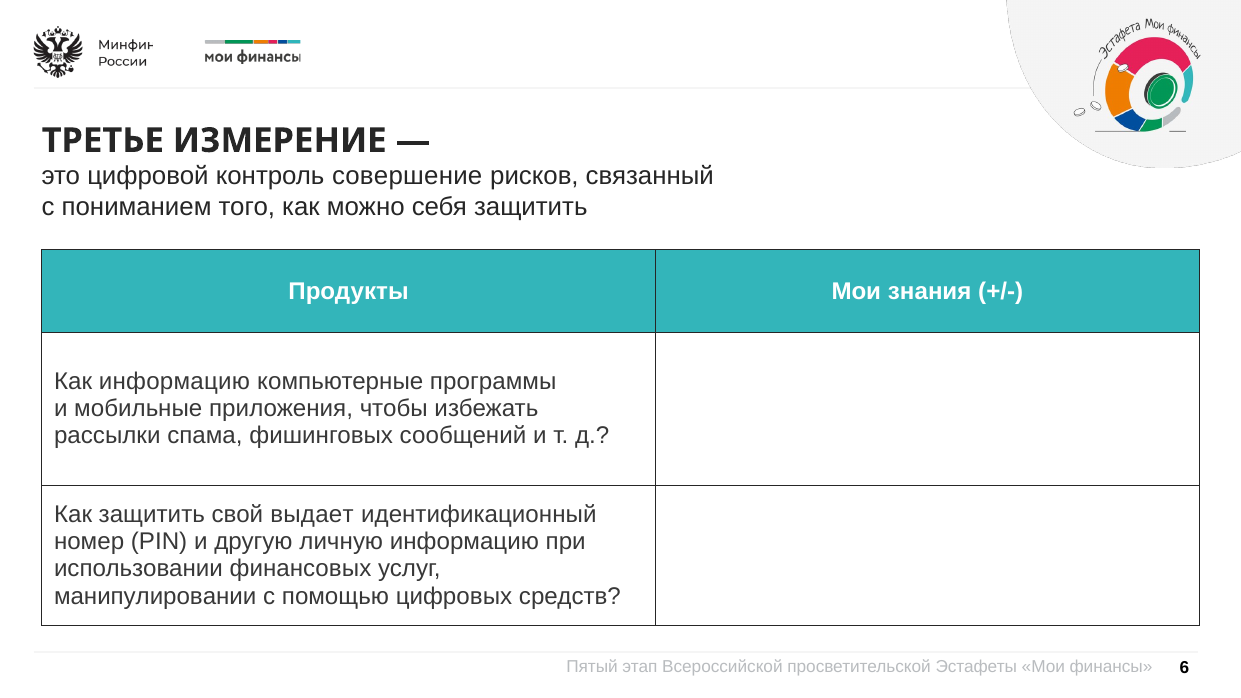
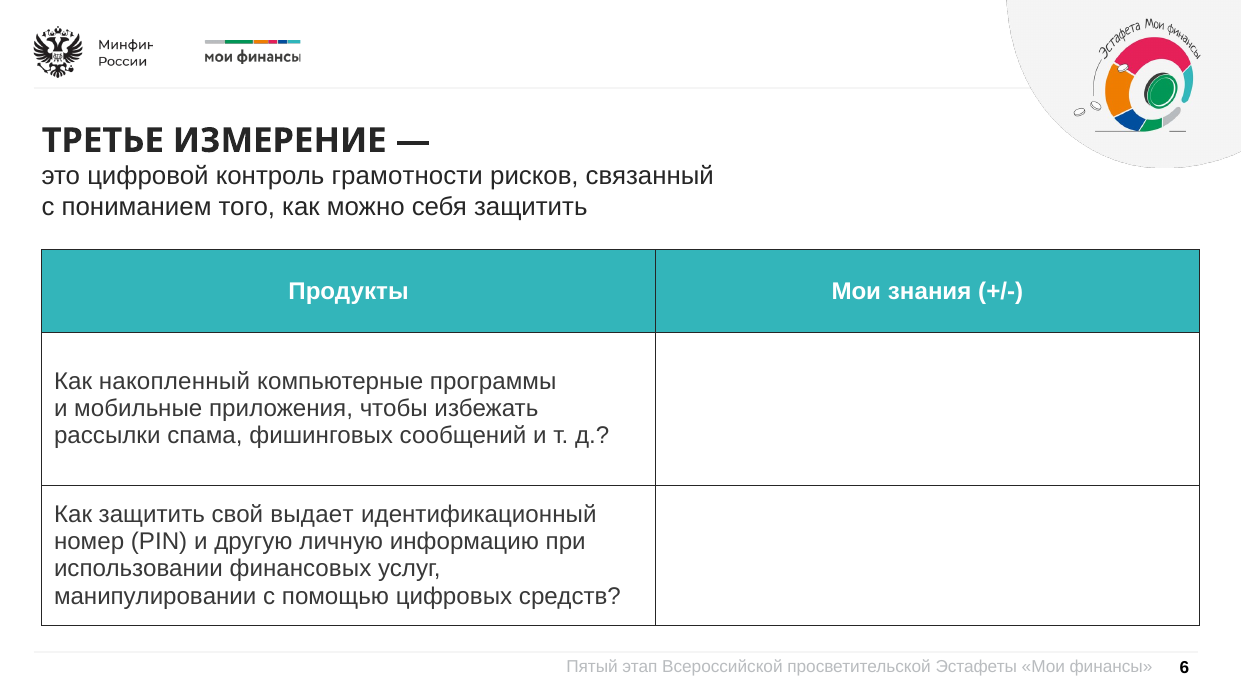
совершение: совершение -> грамотности
Как информацию: информацию -> накопленный
